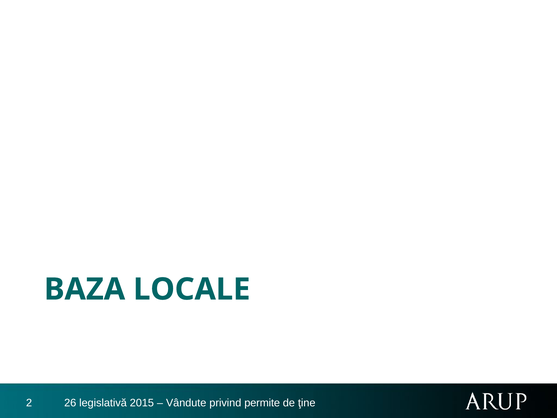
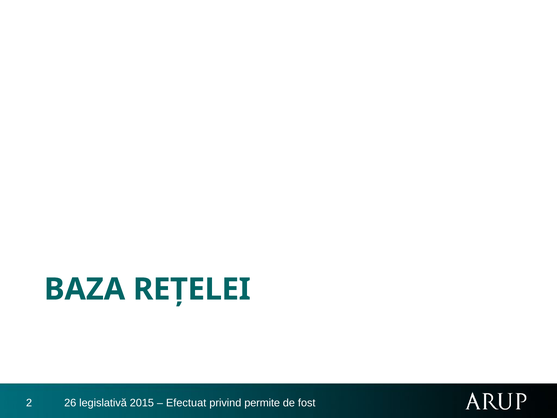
LOCALE: LOCALE -> REŢELEI
Vândute: Vândute -> Efectuat
ţine: ţine -> fost
